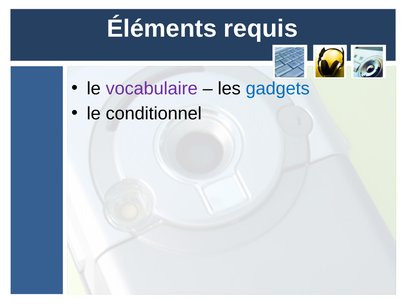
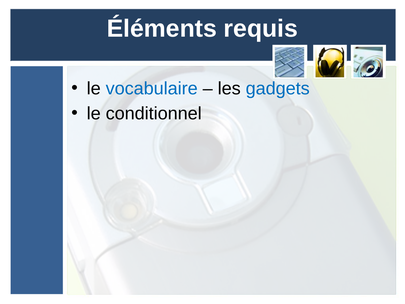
vocabulaire colour: purple -> blue
